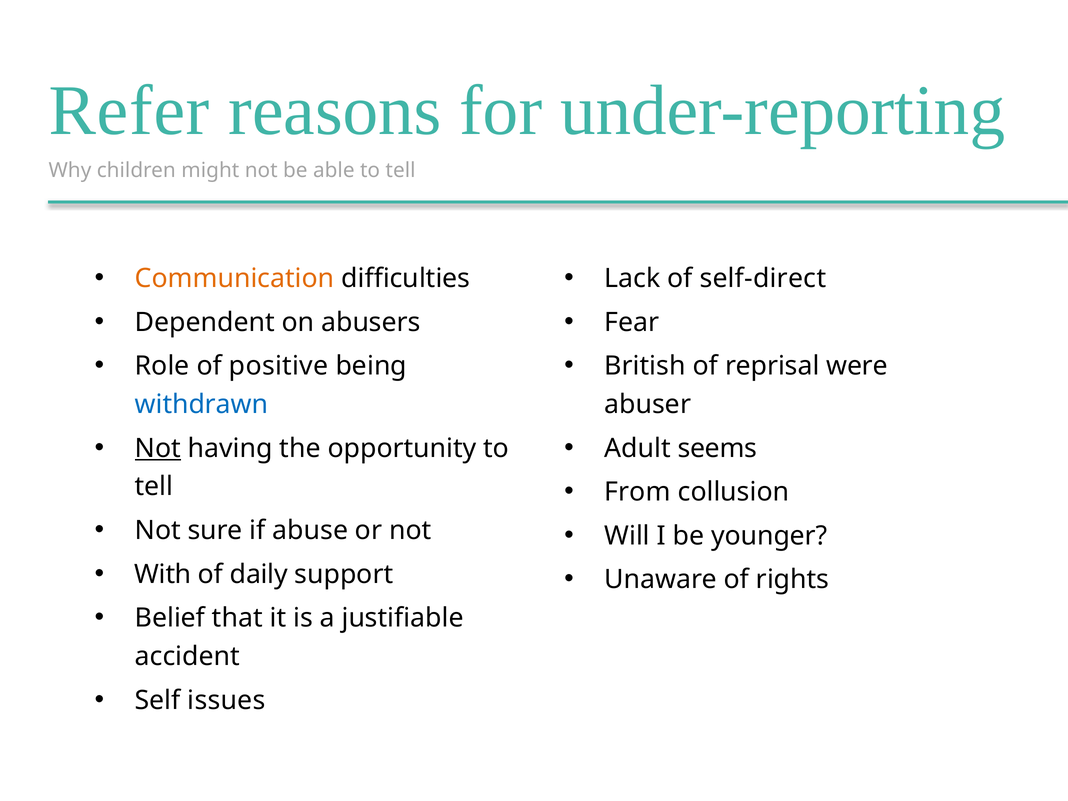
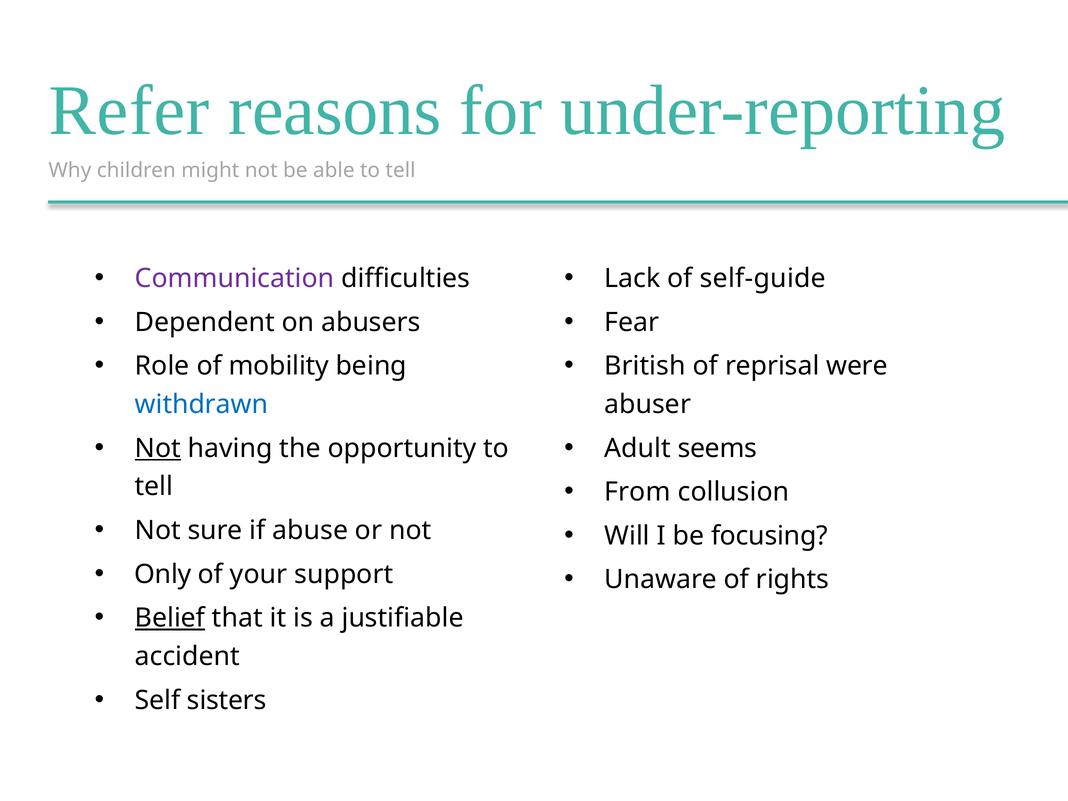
Communication colour: orange -> purple
self-direct: self-direct -> self-guide
positive: positive -> mobility
younger: younger -> focusing
With: With -> Only
daily: daily -> your
Belief underline: none -> present
issues: issues -> sisters
